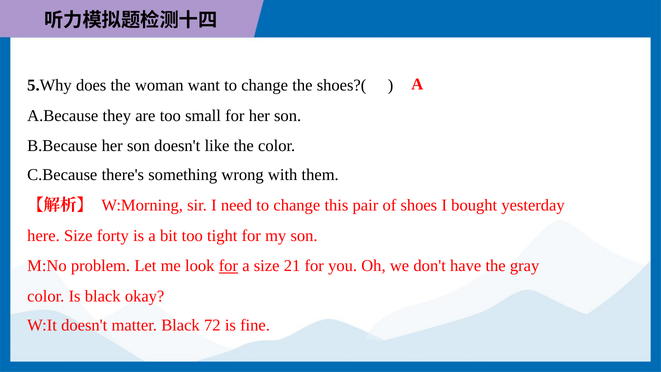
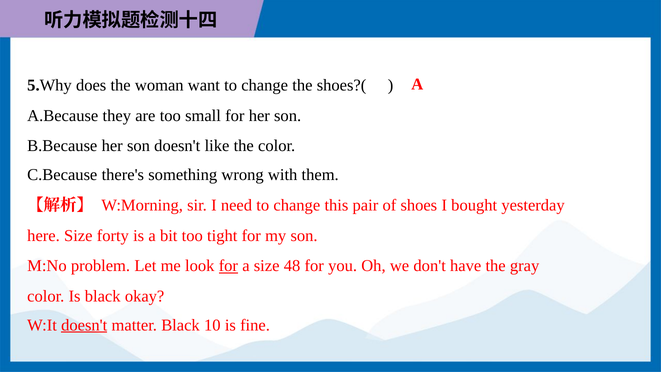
21: 21 -> 48
doesn't at (84, 325) underline: none -> present
72: 72 -> 10
